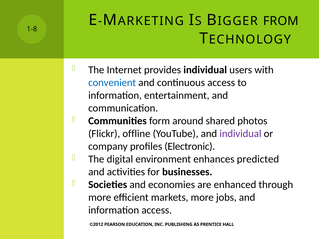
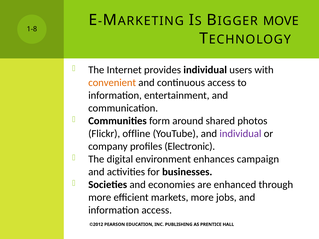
FROM: FROM -> MOVE
convenient colour: blue -> orange
predicted: predicted -> campaign
